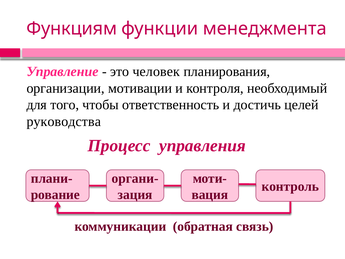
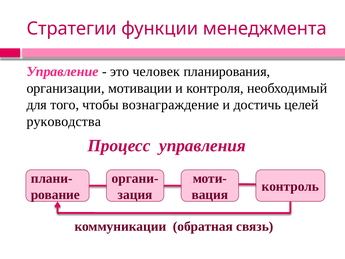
Функциям: Функциям -> Стратегии
ответственность: ответственность -> вознаграждение
